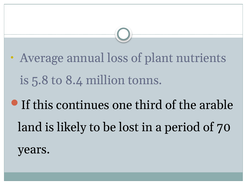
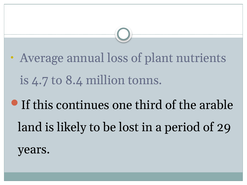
5.8: 5.8 -> 4.7
70: 70 -> 29
